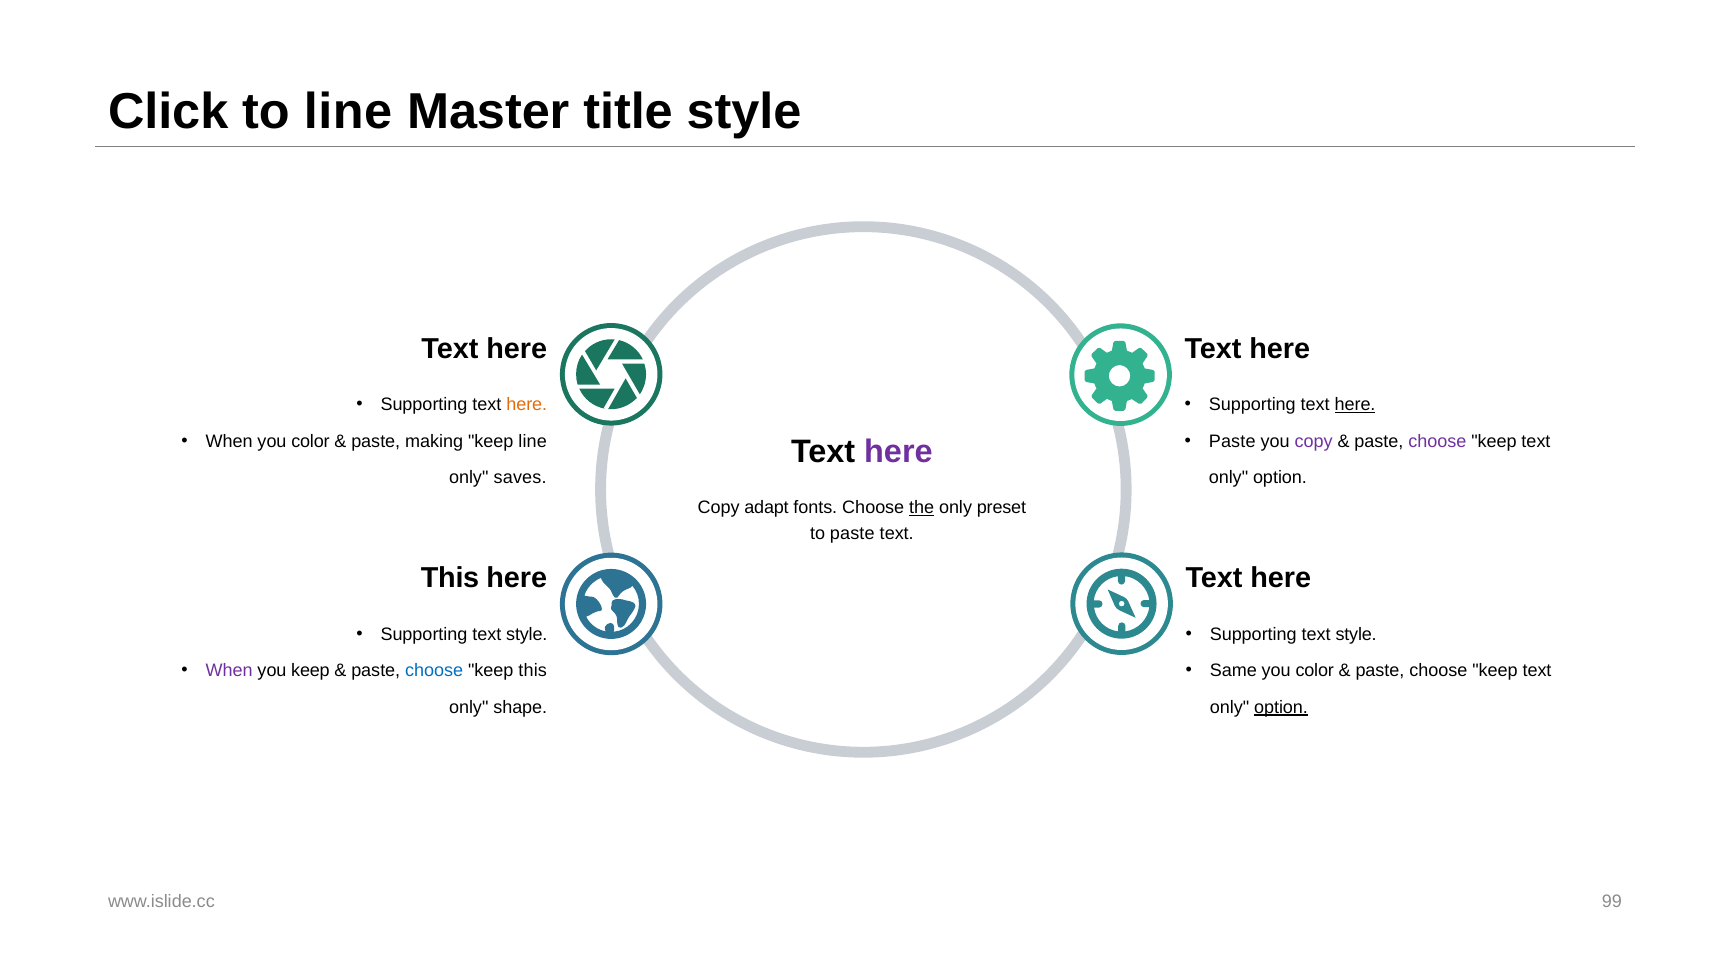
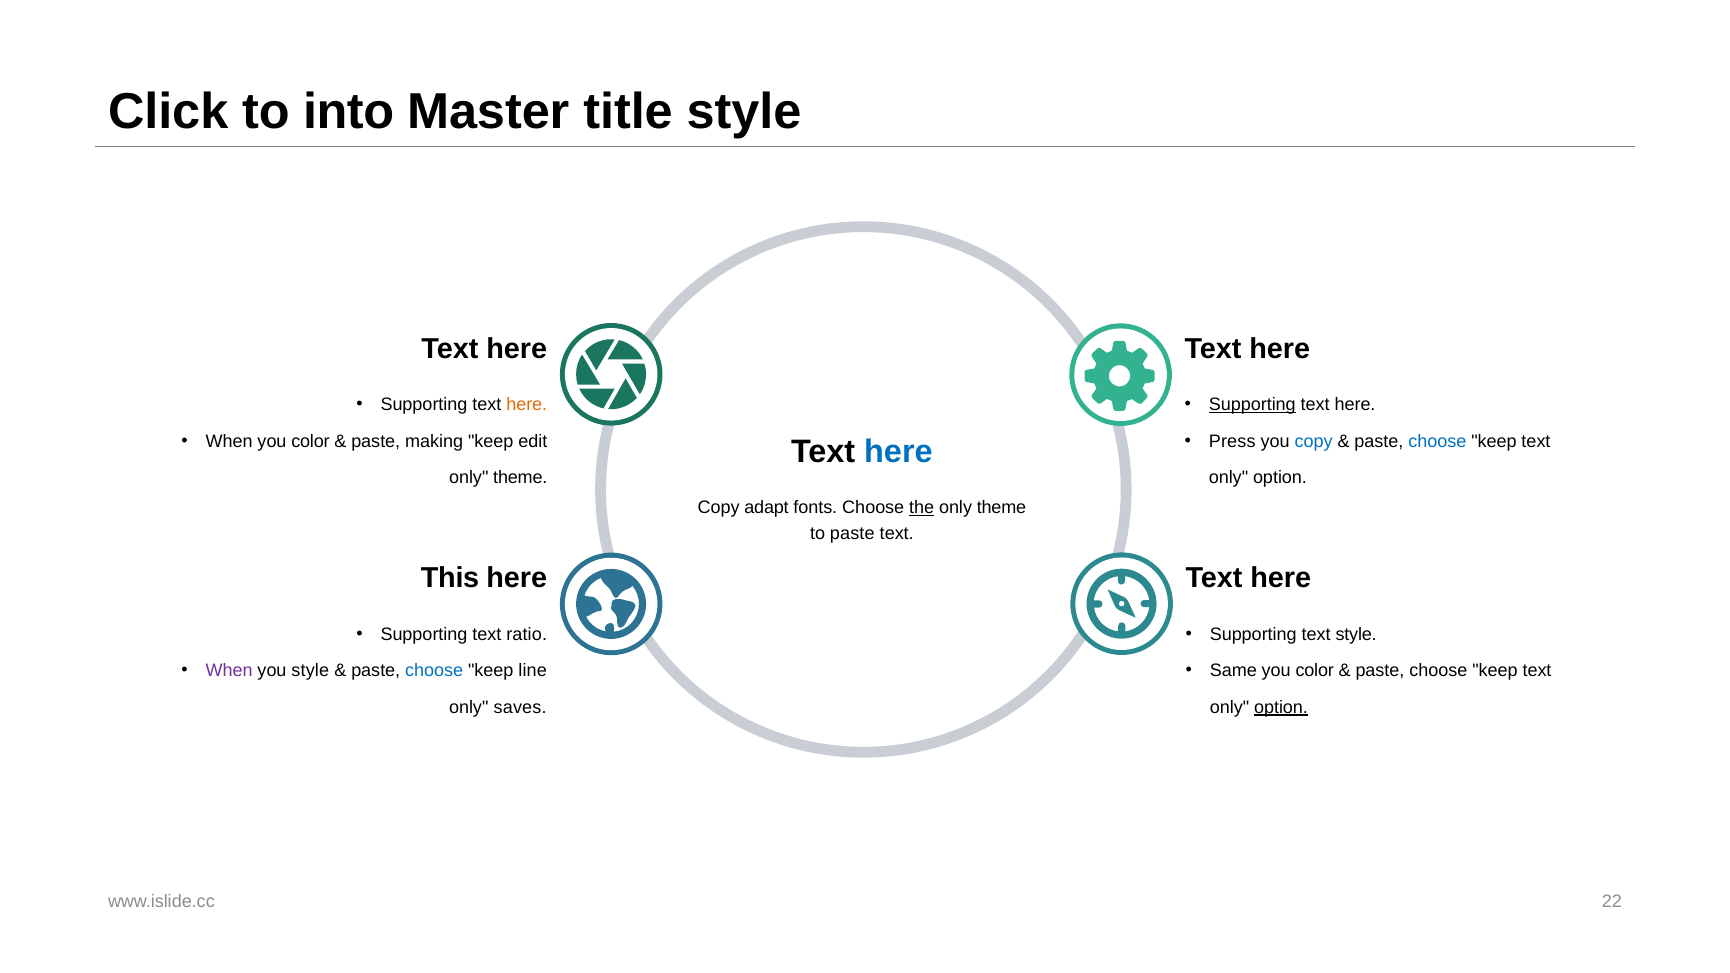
to line: line -> into
Supporting at (1252, 405) underline: none -> present
here at (1355, 405) underline: present -> none
keep line: line -> edit
Paste at (1232, 442): Paste -> Press
copy at (1314, 442) colour: purple -> blue
choose at (1437, 442) colour: purple -> blue
here at (898, 452) colour: purple -> blue
saves at (520, 478): saves -> theme
preset at (1001, 508): preset -> theme
style at (527, 634): style -> ratio
you keep: keep -> style
keep this: this -> line
shape: shape -> saves
99: 99 -> 22
